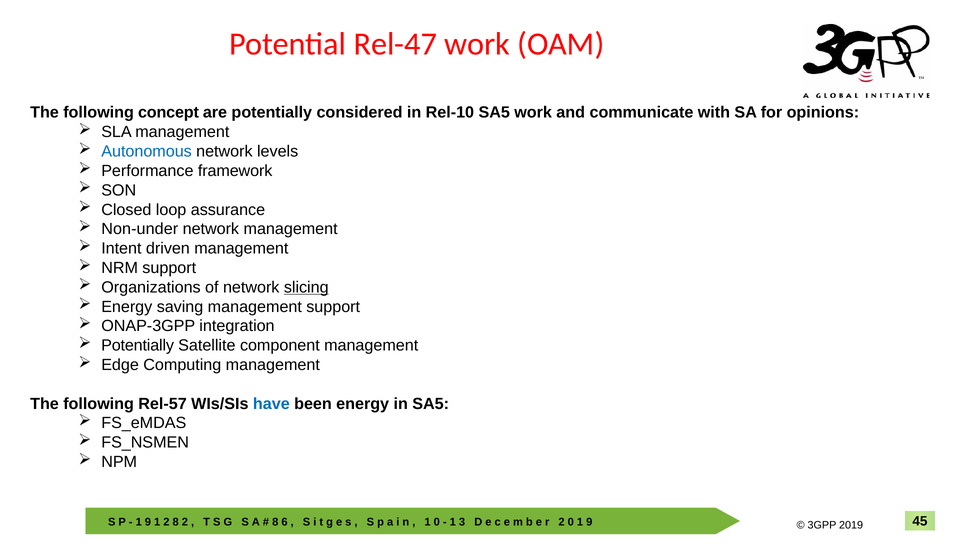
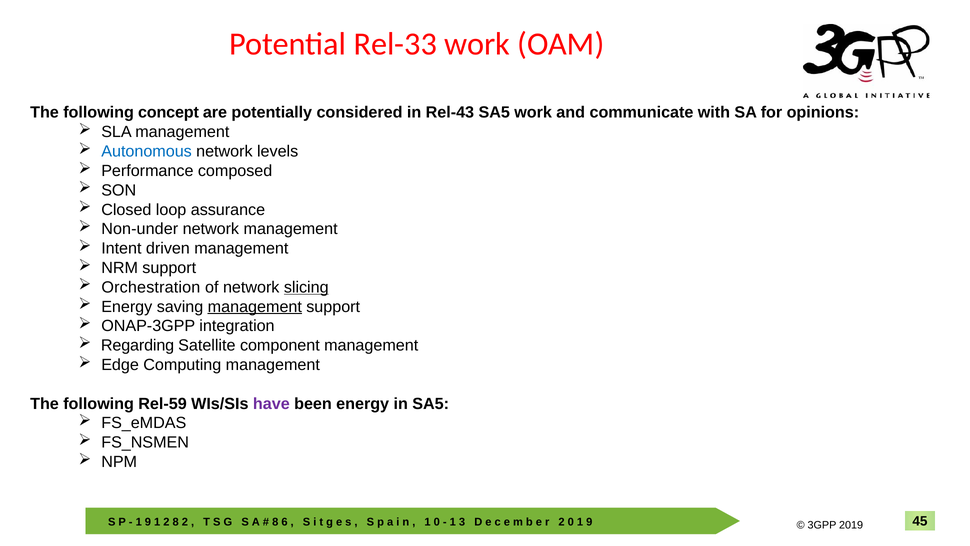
Rel-47: Rel-47 -> Rel-33
Rel-10: Rel-10 -> Rel-43
framework: framework -> composed
Organizations: Organizations -> Orchestration
management at (255, 306) underline: none -> present
Potentially at (138, 345): Potentially -> Regarding
Rel-57: Rel-57 -> Rel-59
have colour: blue -> purple
